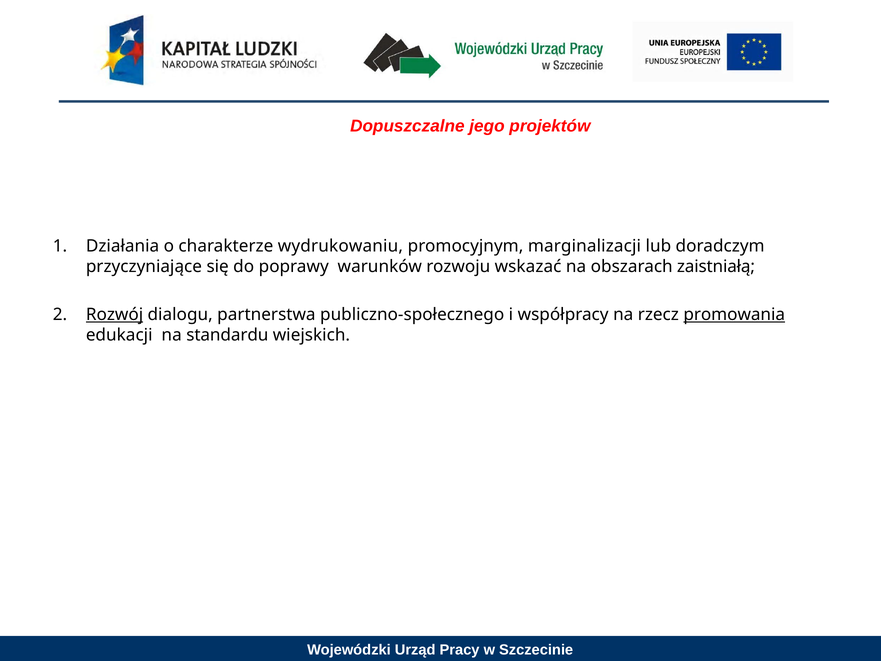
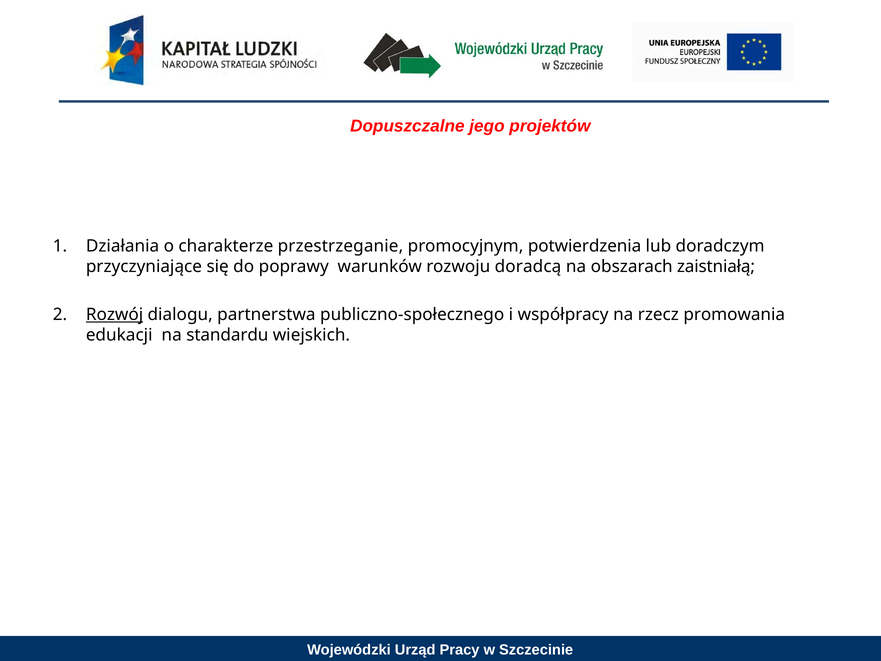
wydrukowaniu: wydrukowaniu -> przestrzeganie
marginalizacji: marginalizacji -> potwierdzenia
wskazać: wskazać -> doradcą
promowania underline: present -> none
